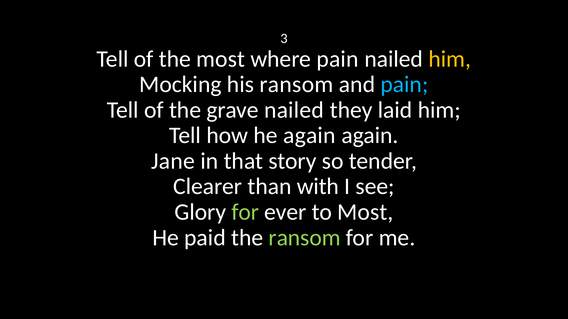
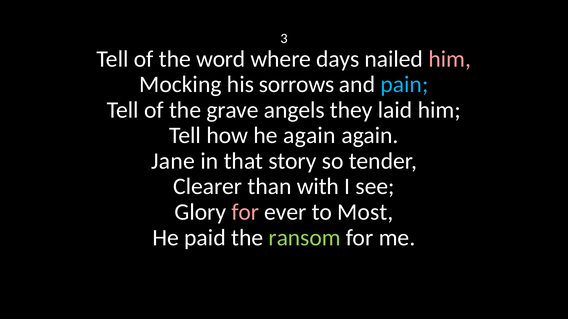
the most: most -> word
where pain: pain -> days
him at (450, 59) colour: yellow -> pink
his ransom: ransom -> sorrows
grave nailed: nailed -> angels
for at (245, 212) colour: light green -> pink
